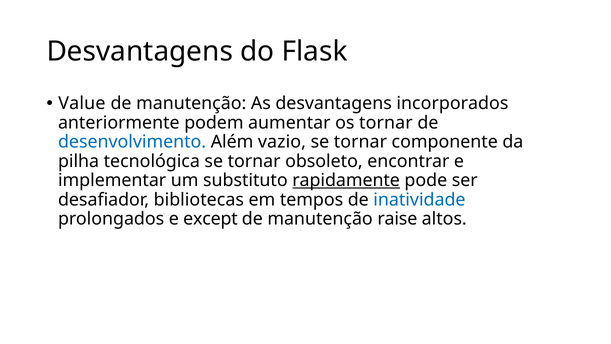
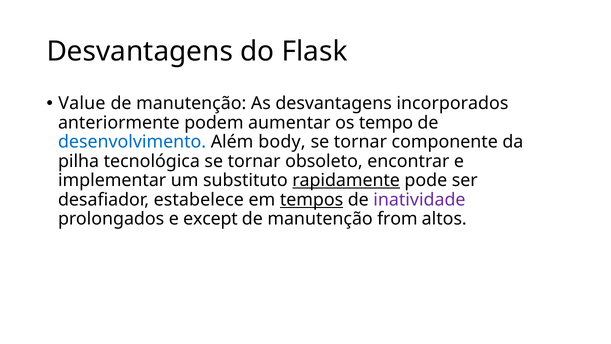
os tornar: tornar -> tempo
vazio: vazio -> body
bibliotecas: bibliotecas -> estabelece
tempos underline: none -> present
inatividade colour: blue -> purple
raise: raise -> from
